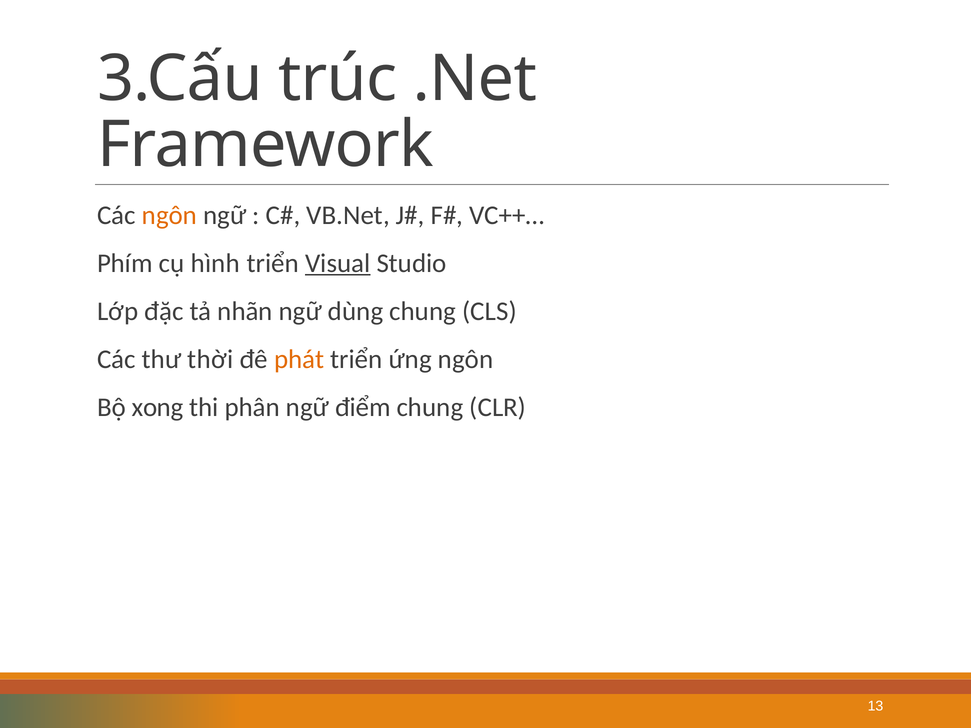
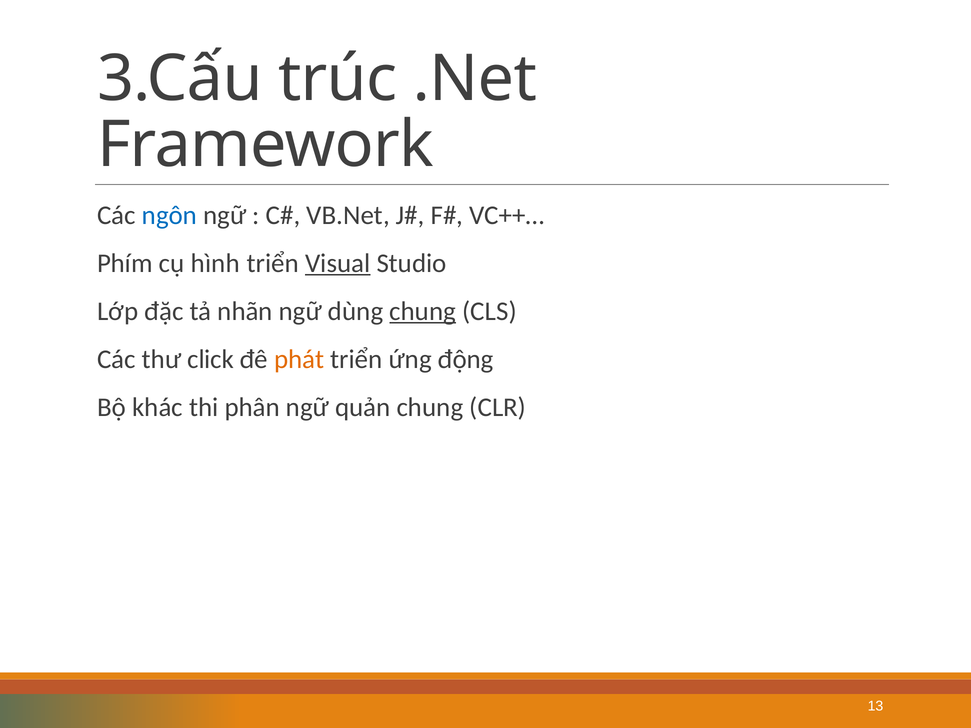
ngôn at (169, 215) colour: orange -> blue
chung at (423, 311) underline: none -> present
thời: thời -> click
ứng ngôn: ngôn -> động
xong: xong -> khác
điểm: điểm -> quản
